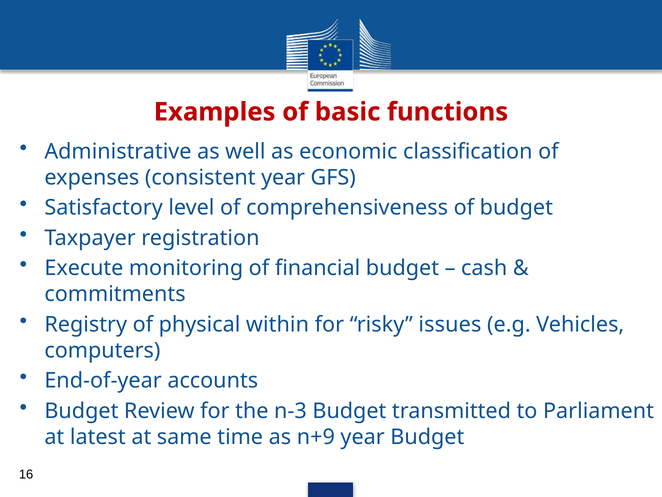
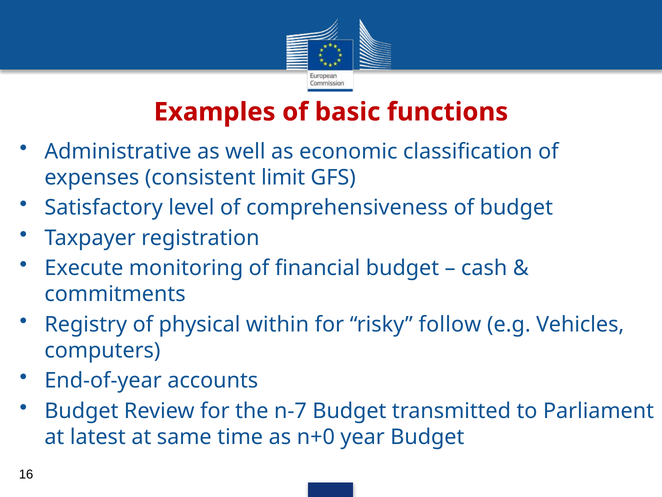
consistent year: year -> limit
issues: issues -> follow
n-3: n-3 -> n-7
n+9: n+9 -> n+0
